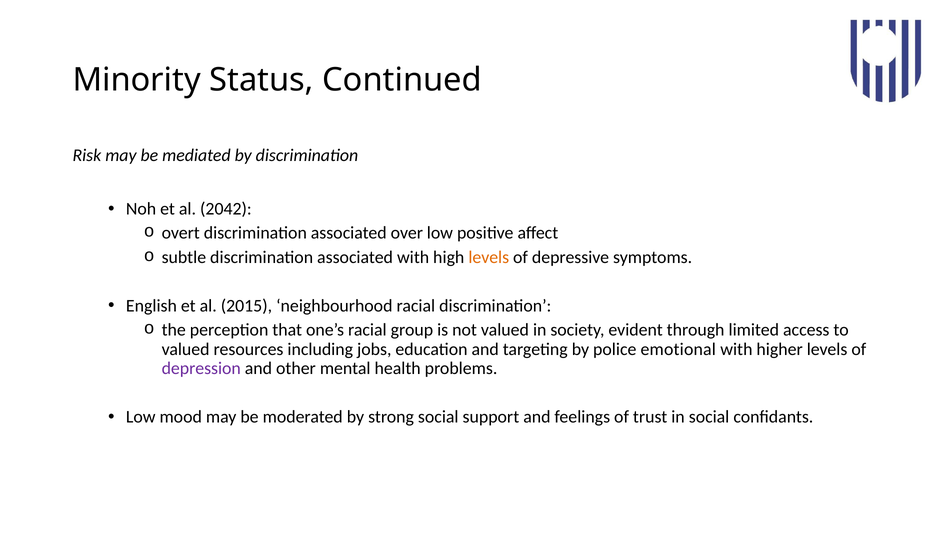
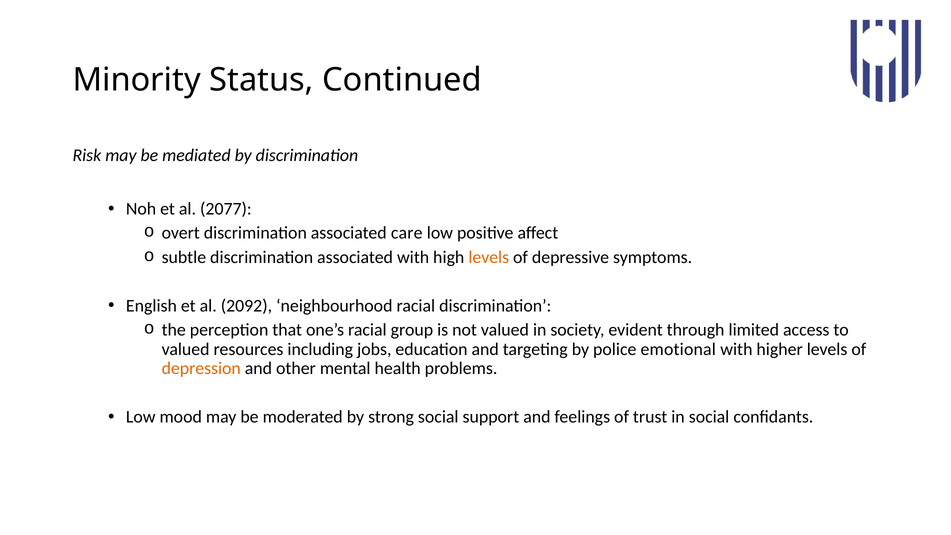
2042: 2042 -> 2077
over: over -> care
2015: 2015 -> 2092
depression colour: purple -> orange
